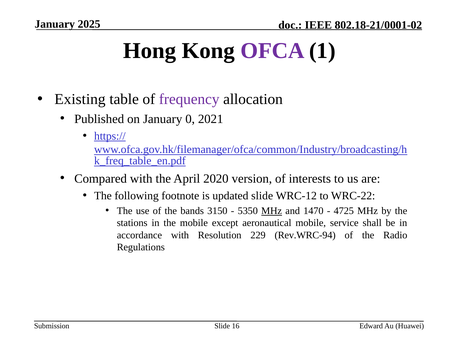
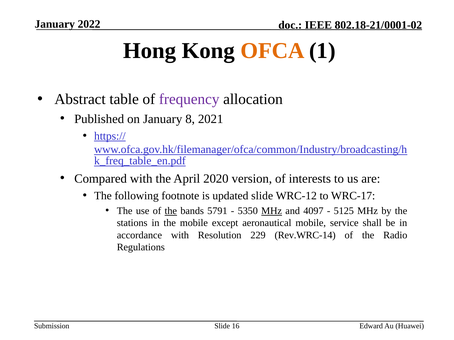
2025: 2025 -> 2022
OFCA colour: purple -> orange
Existing: Existing -> Abstract
0: 0 -> 8
WRC-22: WRC-22 -> WRC-17
the at (171, 211) underline: none -> present
3150: 3150 -> 5791
1470: 1470 -> 4097
4725: 4725 -> 5125
Rev.WRC-94: Rev.WRC-94 -> Rev.WRC-14
